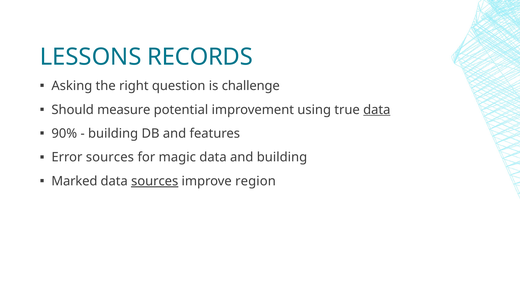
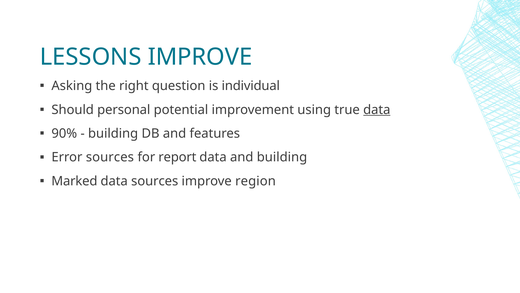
LESSONS RECORDS: RECORDS -> IMPROVE
challenge: challenge -> individual
measure: measure -> personal
magic: magic -> report
sources at (155, 181) underline: present -> none
